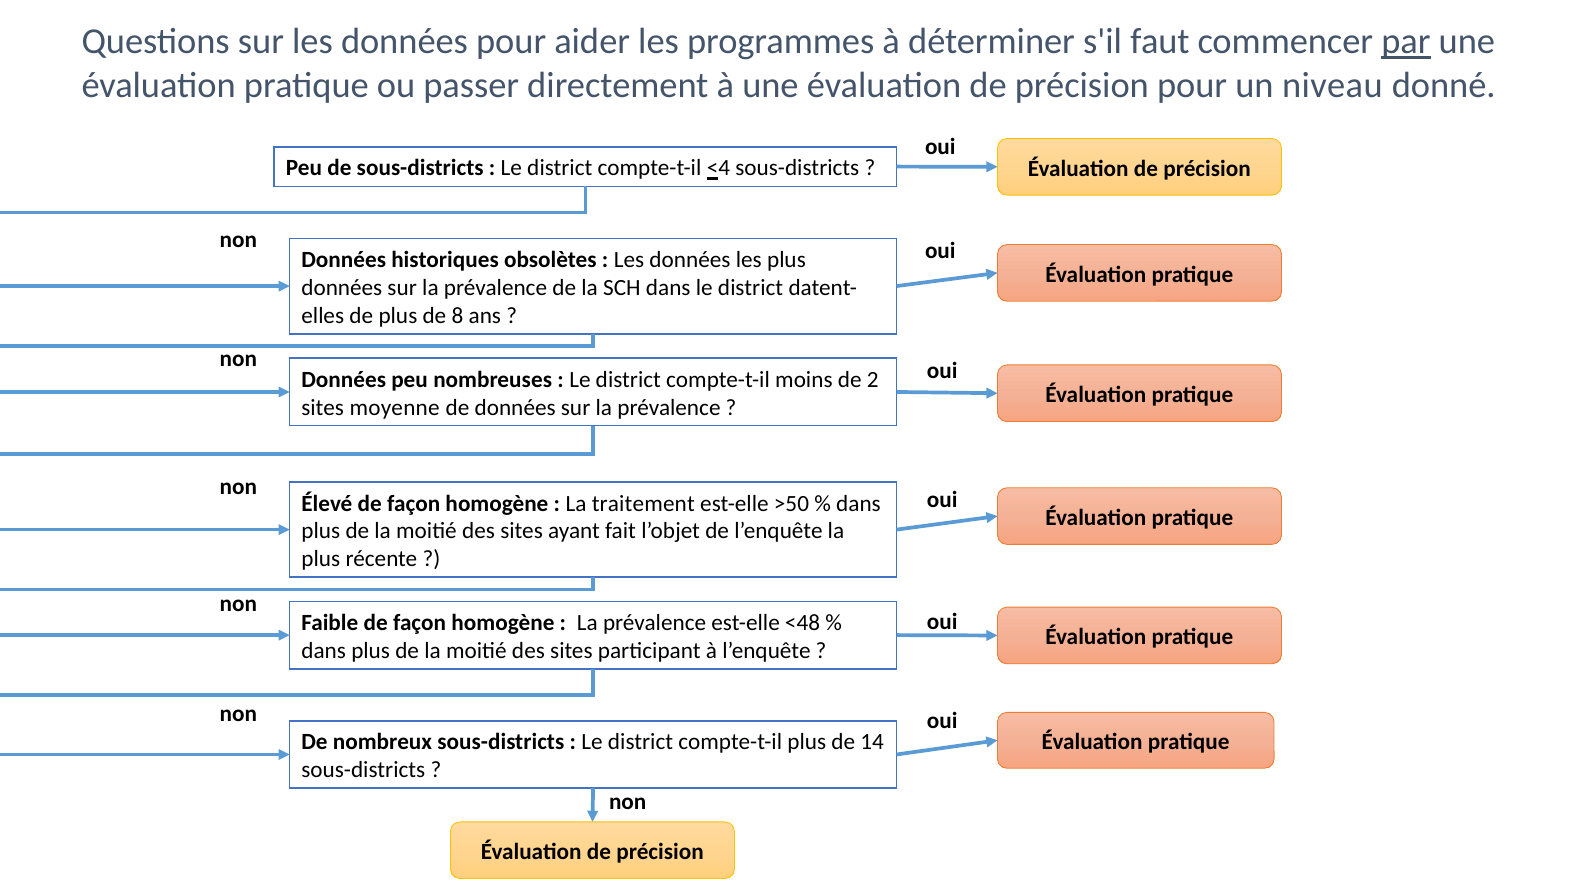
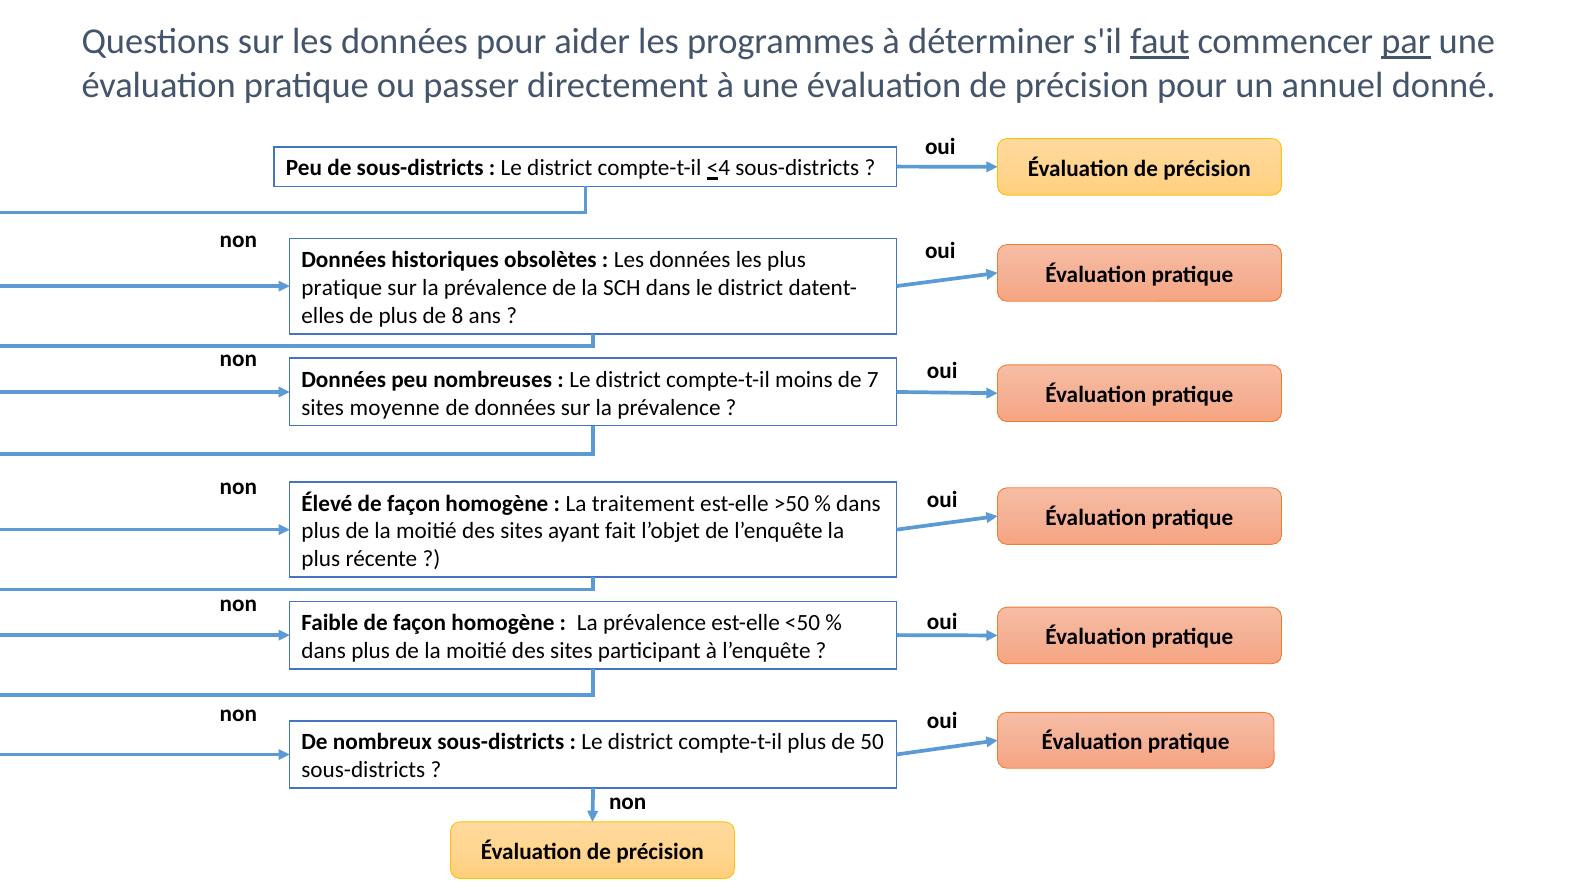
faut underline: none -> present
niveau: niveau -> annuel
données at (342, 288): données -> pratique
2: 2 -> 7
<48: <48 -> <50
14: 14 -> 50
